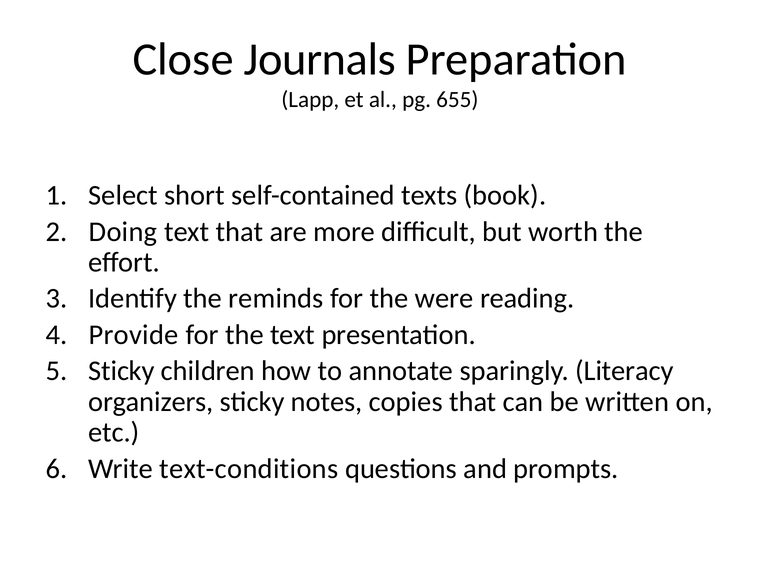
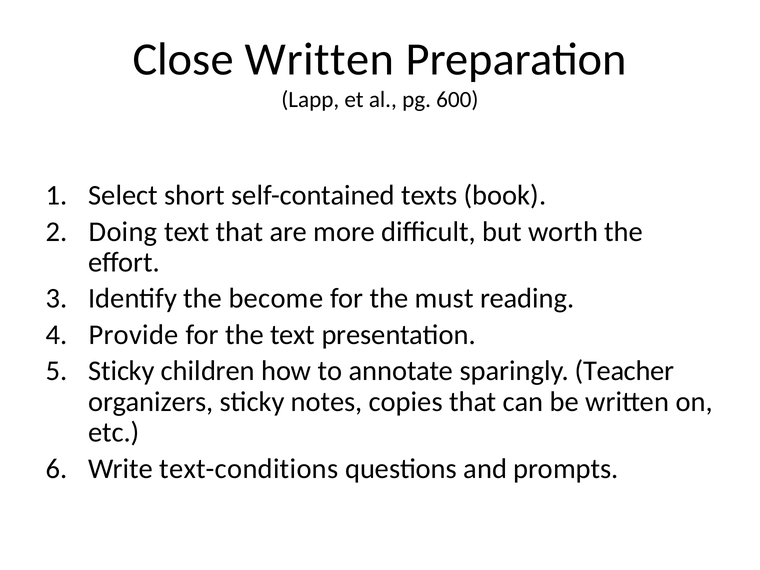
Close Journals: Journals -> Written
655: 655 -> 600
reminds: reminds -> become
were: were -> must
Literacy: Literacy -> Teacher
